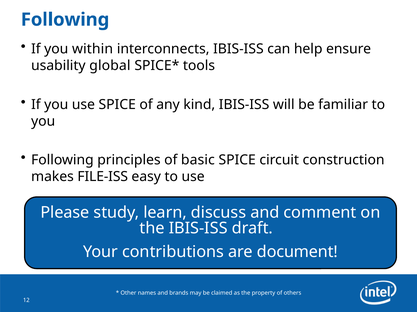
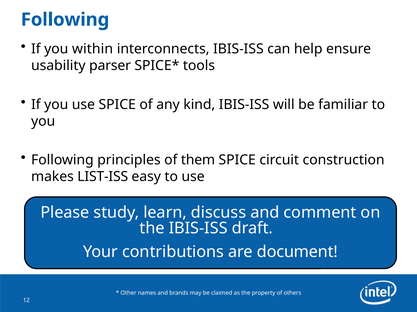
global: global -> parser
basic: basic -> them
FILE-ISS: FILE-ISS -> LIST-ISS
